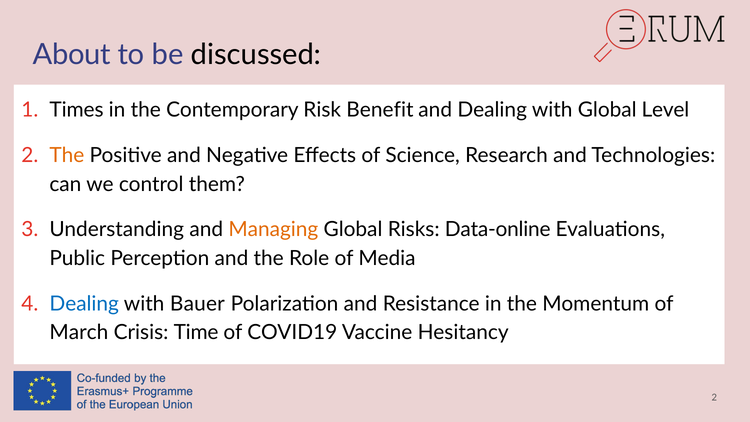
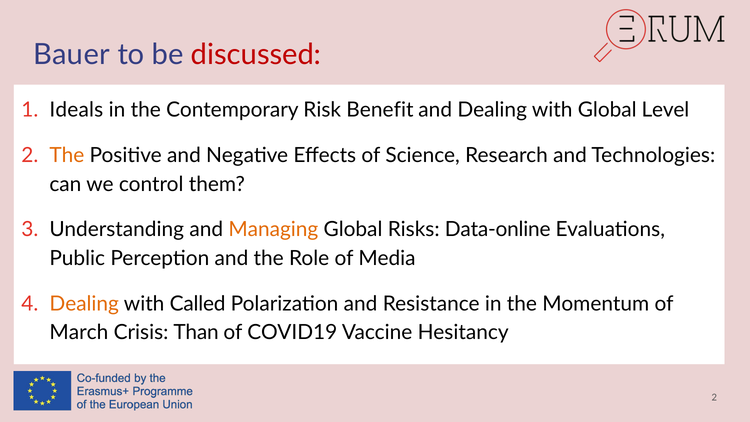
About: About -> Bauer
discussed colour: black -> red
Times: Times -> Ideals
Dealing at (84, 304) colour: blue -> orange
Bauer: Bauer -> Called
Time: Time -> Than
